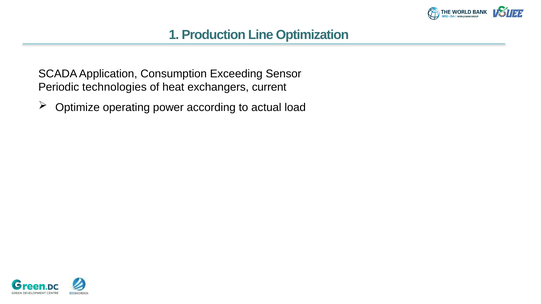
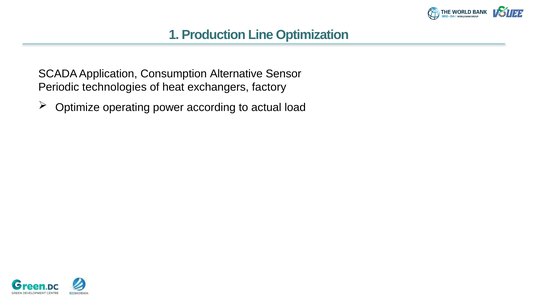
Exceeding: Exceeding -> Alternative
current: current -> factory
